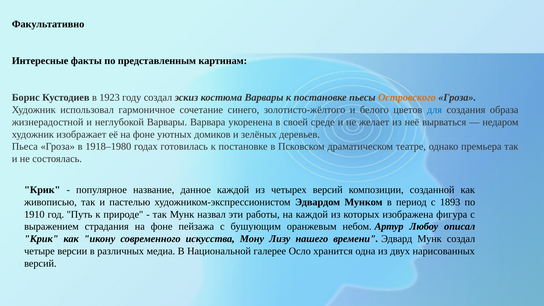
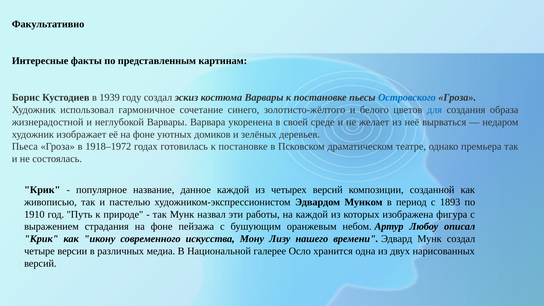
1923: 1923 -> 1939
Островского colour: orange -> blue
1918–1980: 1918–1980 -> 1918–1972
